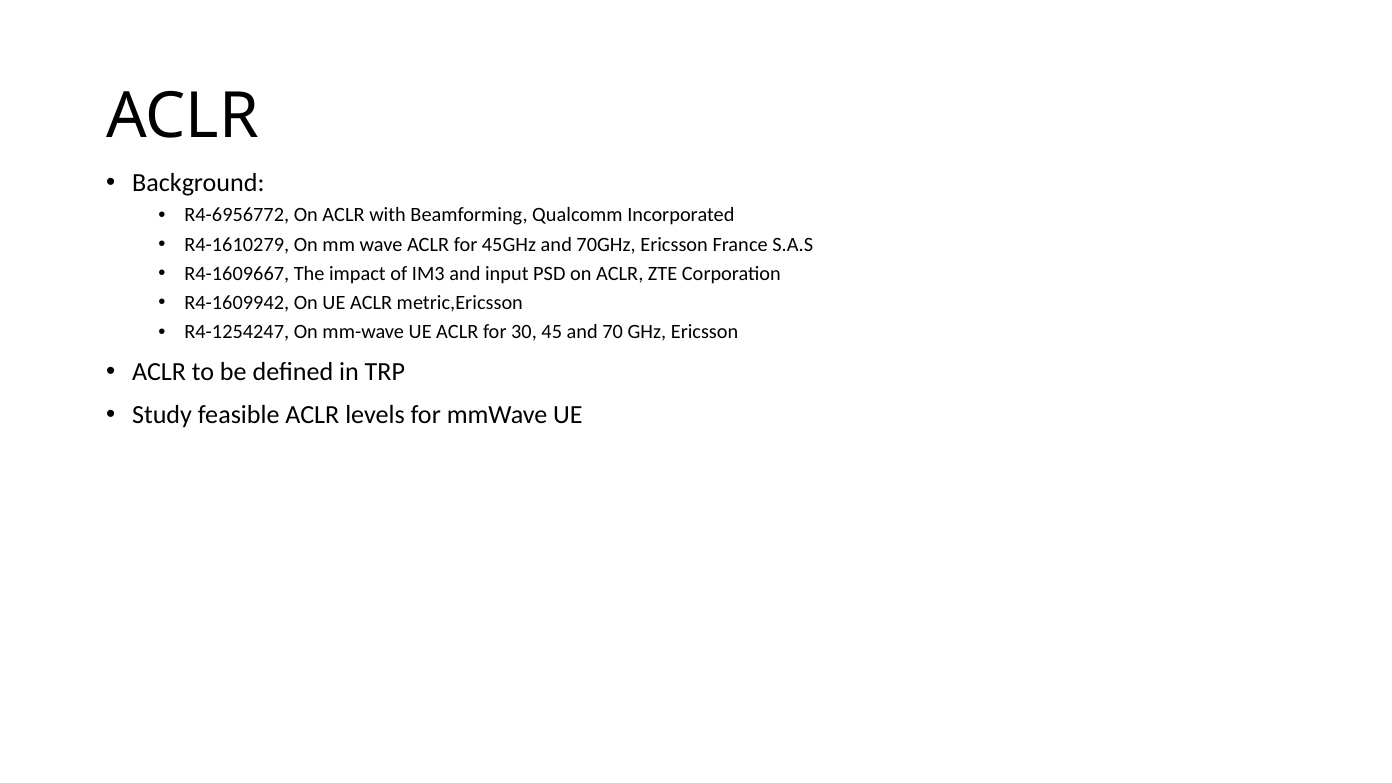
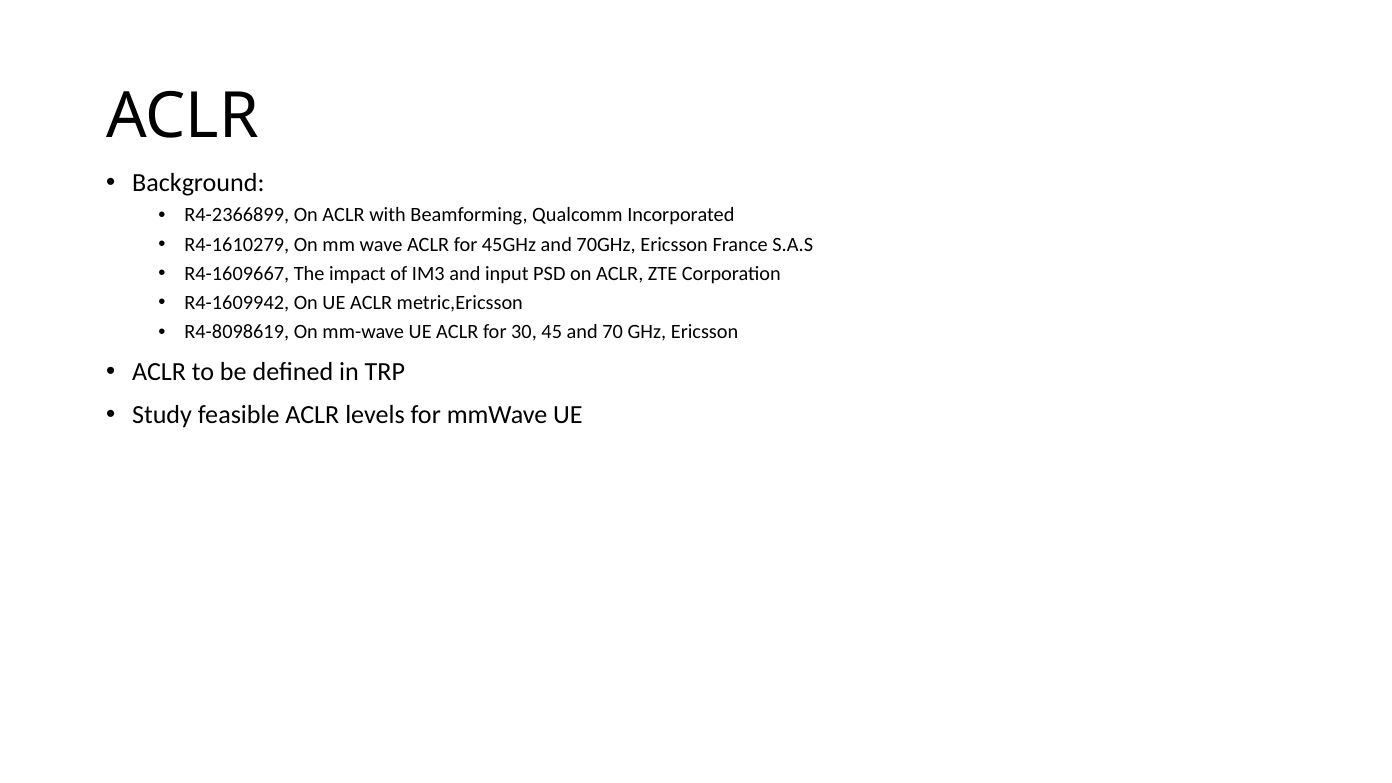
R4-6956772: R4-6956772 -> R4-2366899
R4-1254247: R4-1254247 -> R4-8098619
